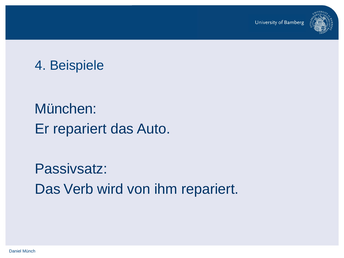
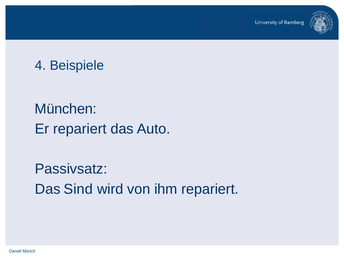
Verb: Verb -> Sind
